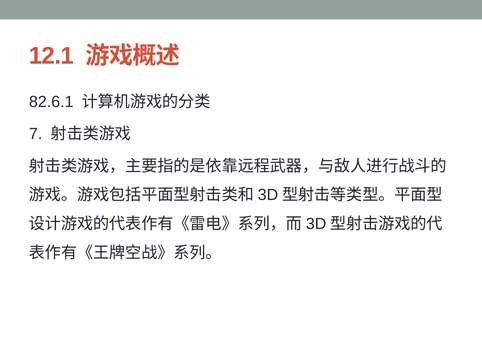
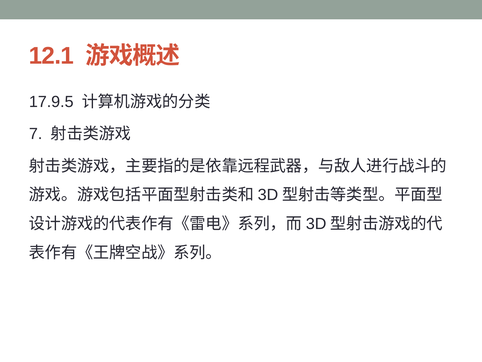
82.6.1: 82.6.1 -> 17.9.5
